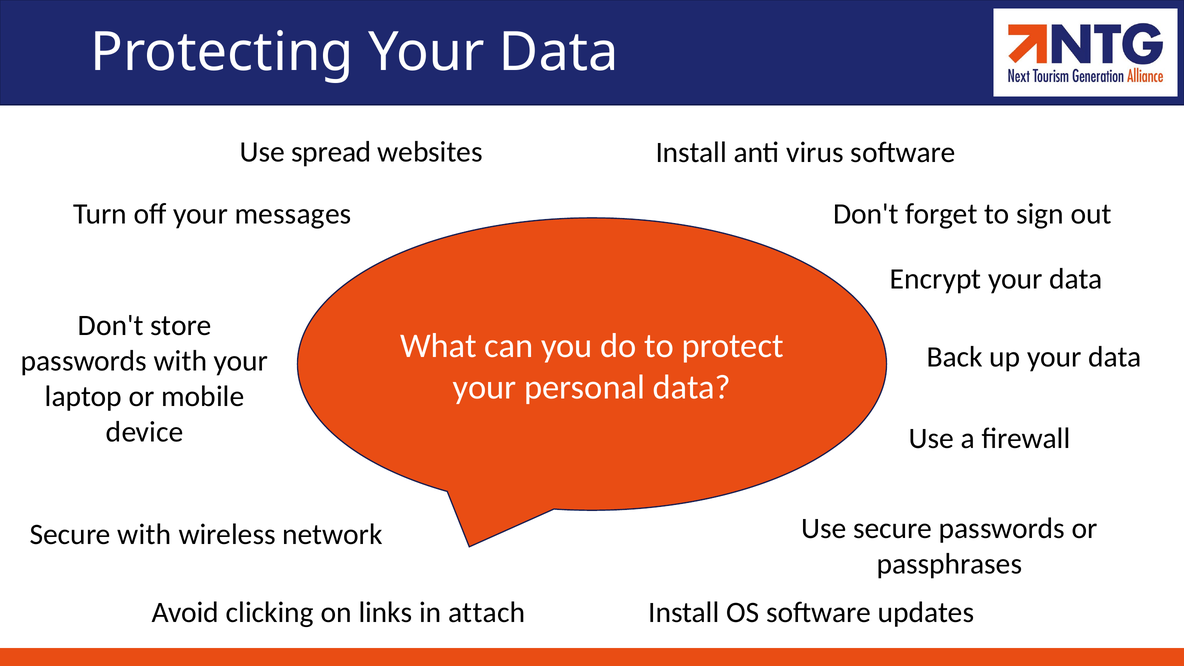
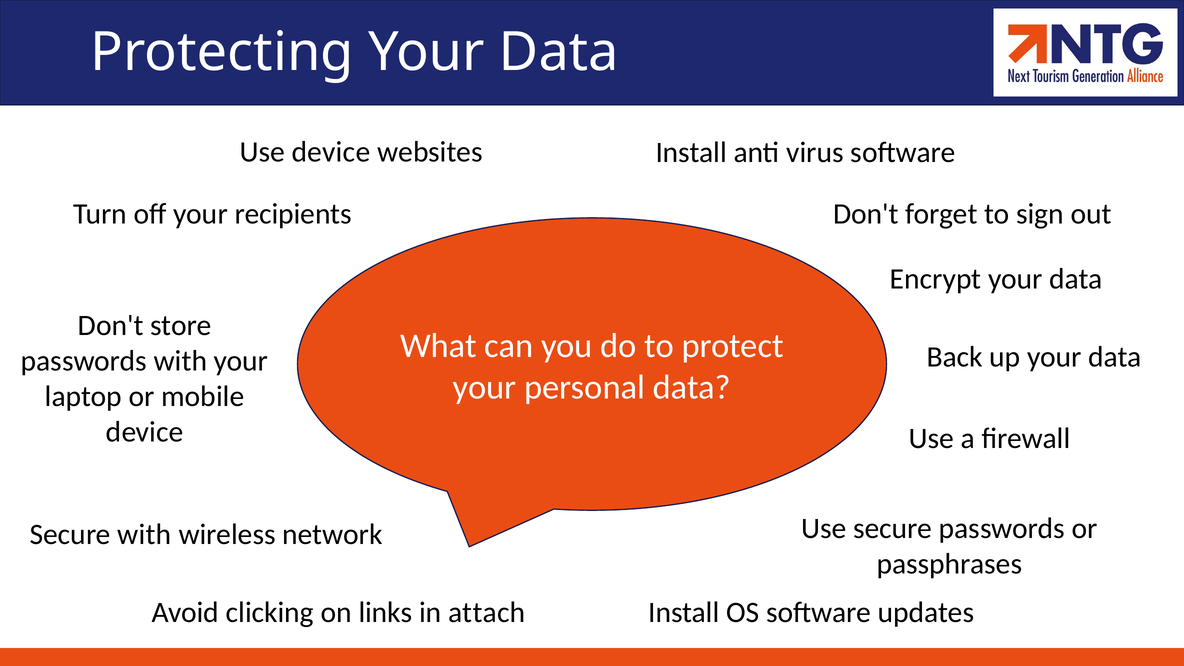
Use spread: spread -> device
messages: messages -> recipients
